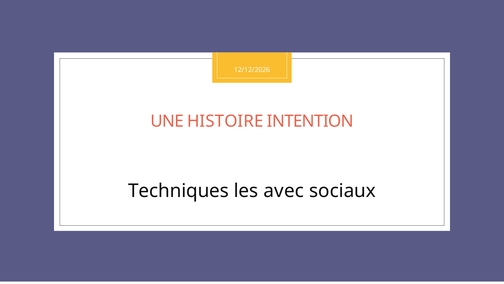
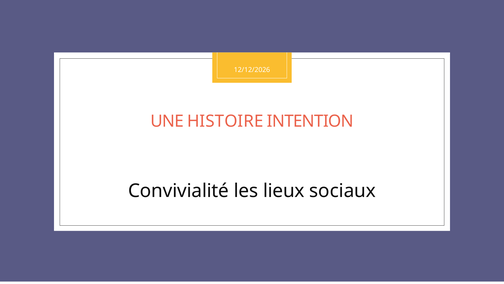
Techniques: Techniques -> Convivialité
avec: avec -> lieux
